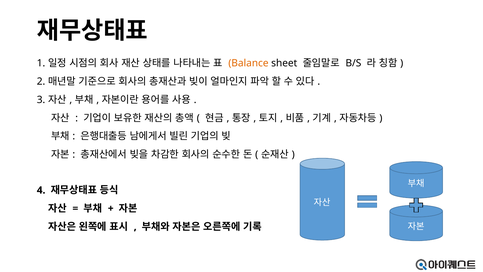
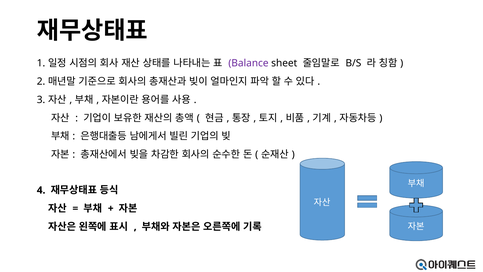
Balance colour: orange -> purple
